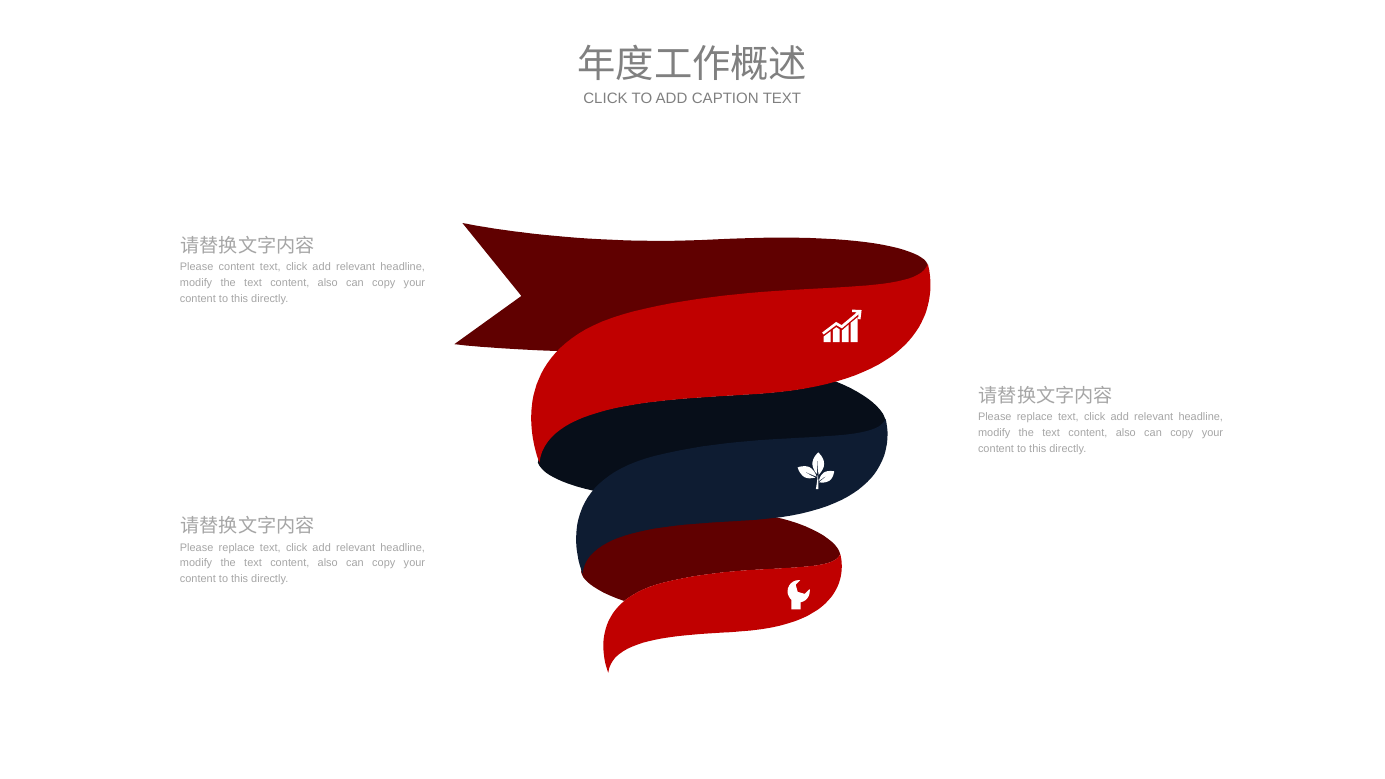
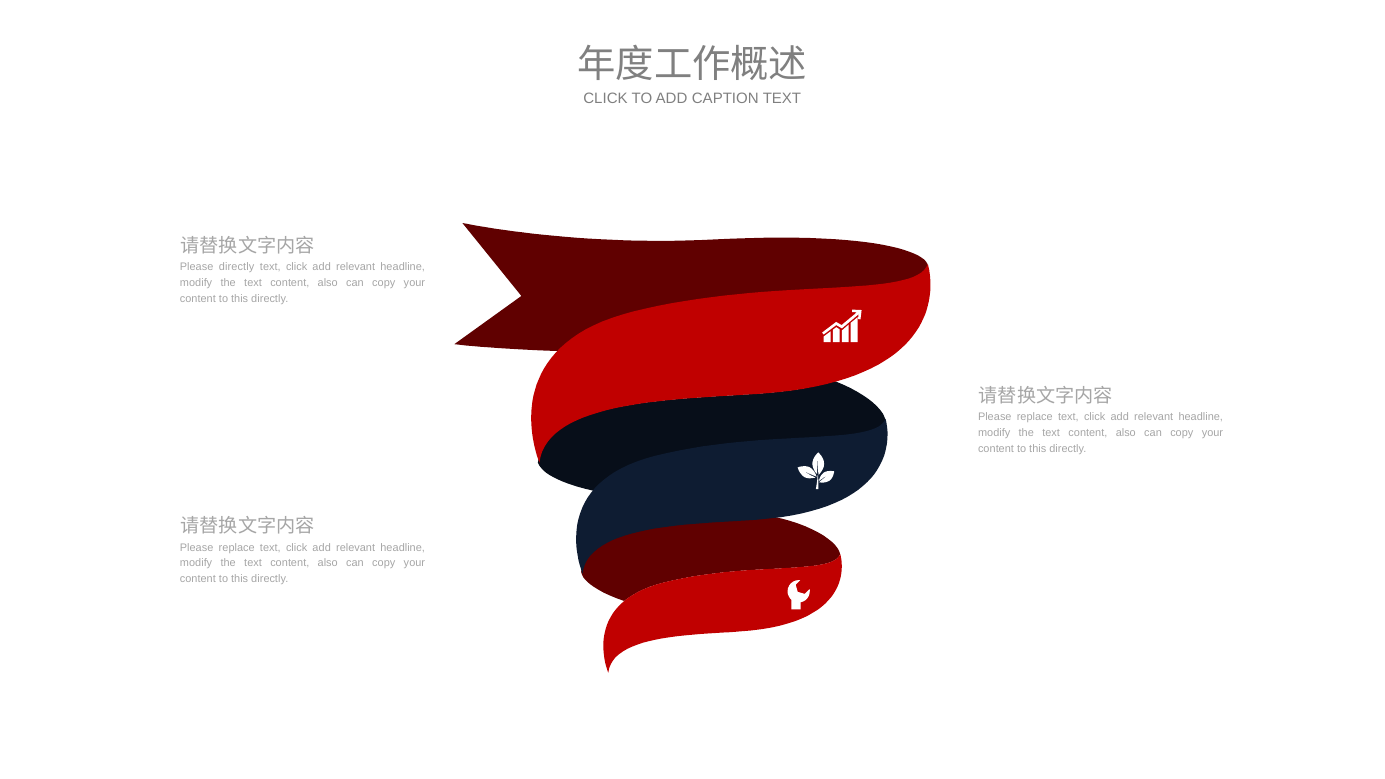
Please content: content -> directly
